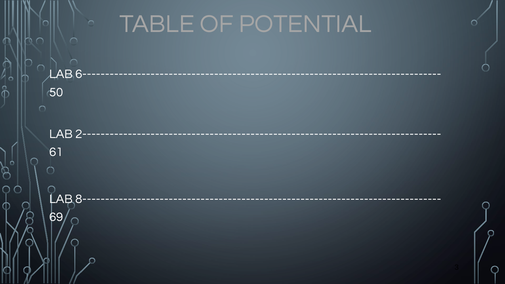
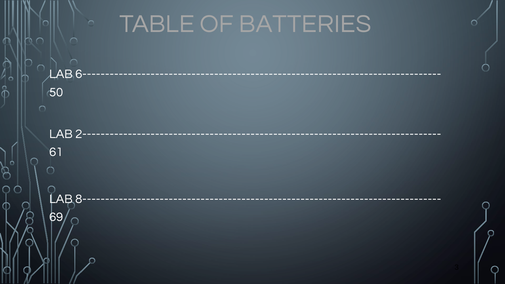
POTENTIAL: POTENTIAL -> BATTERIES
